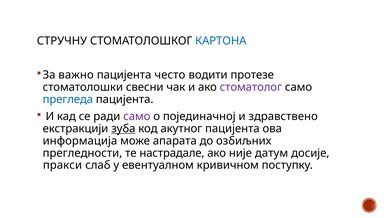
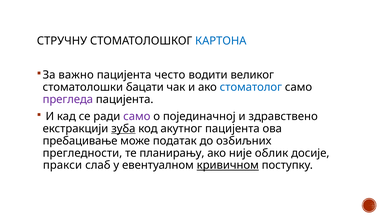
протезе: протезе -> великог
свесни: свесни -> бацати
стоматолог colour: purple -> blue
прегледа colour: blue -> purple
информација: информација -> пребацивање
апарата: апарата -> податак
настрадале: настрадале -> планирању
датум: датум -> облик
кривичном underline: none -> present
